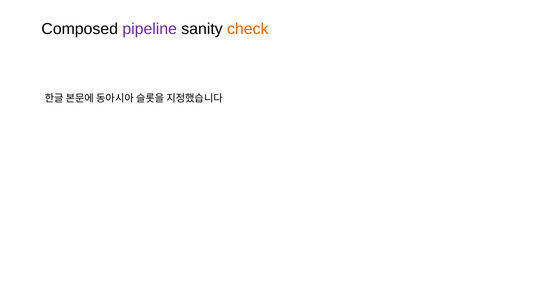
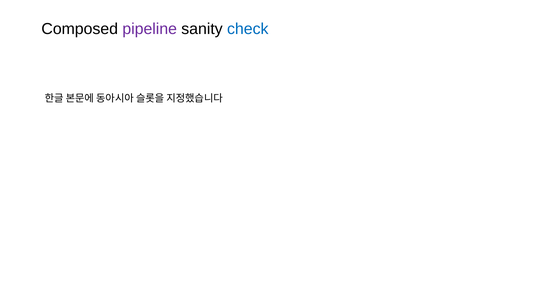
check colour: orange -> blue
